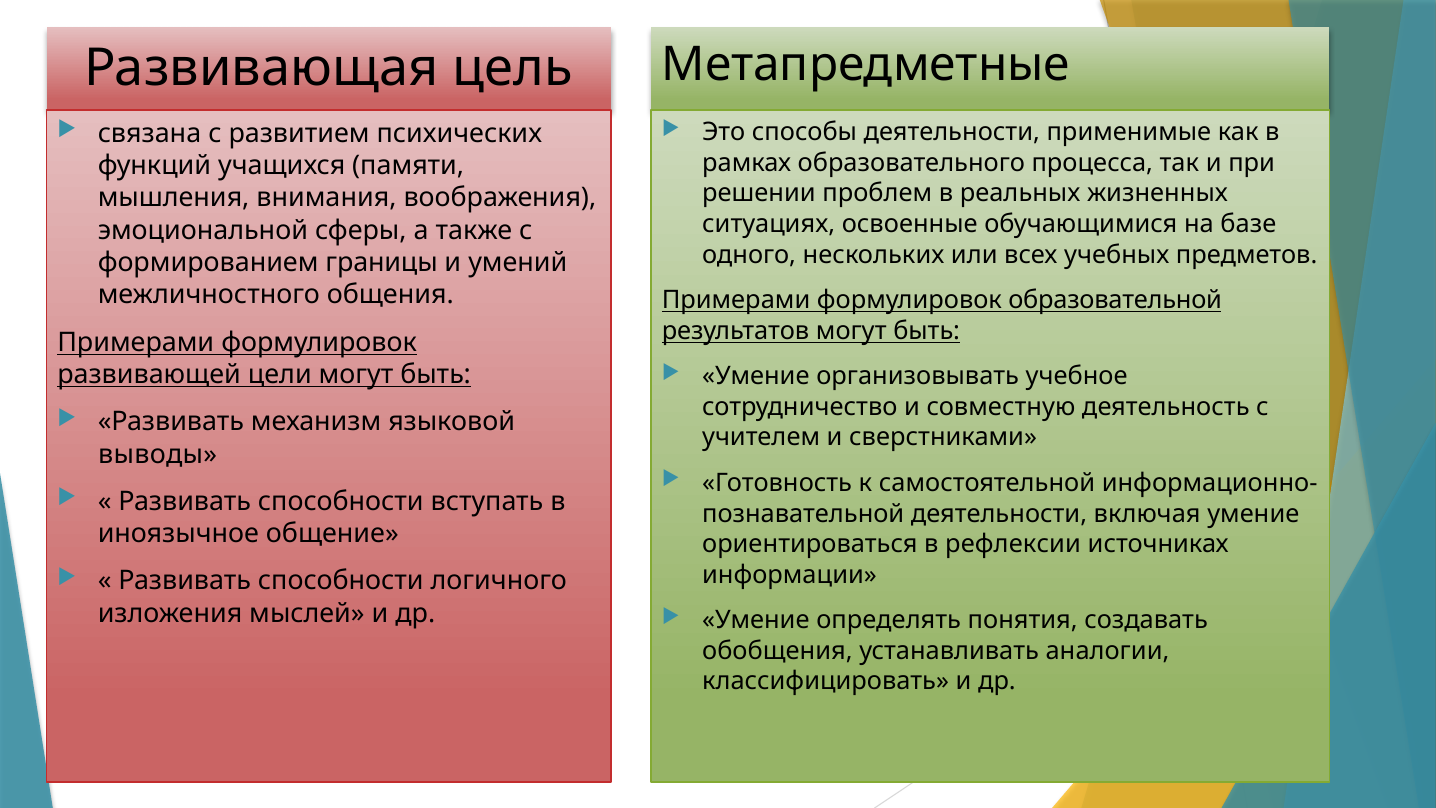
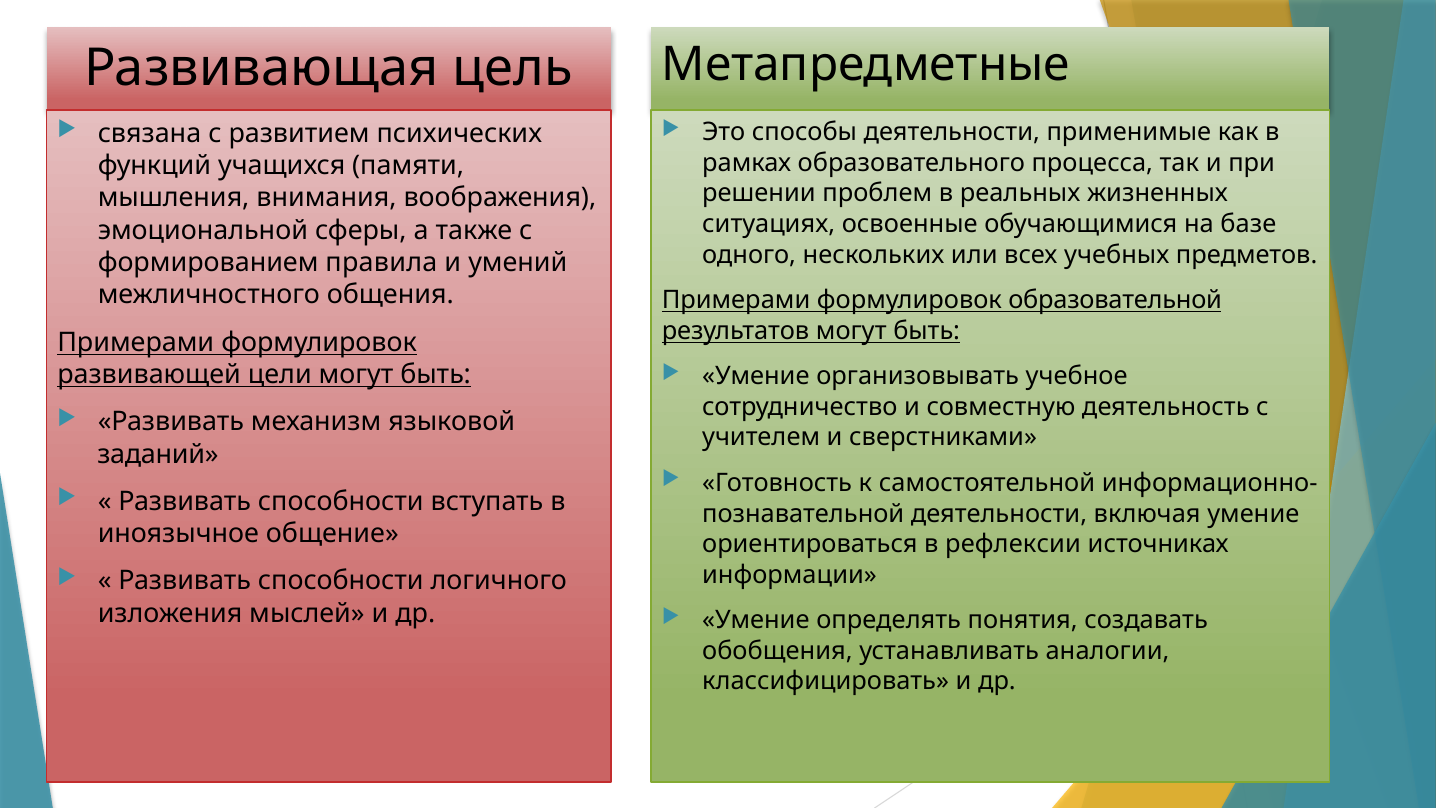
границы: границы -> правила
выводы: выводы -> заданий
